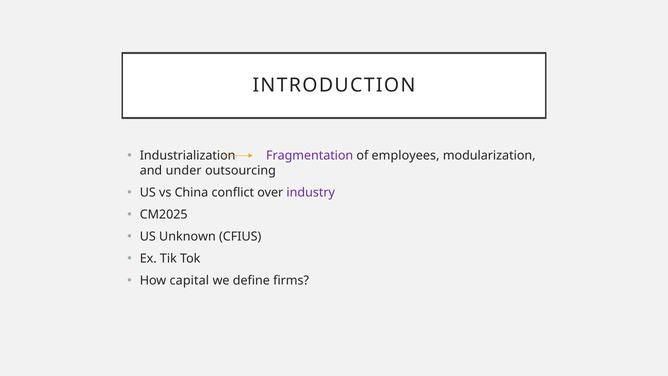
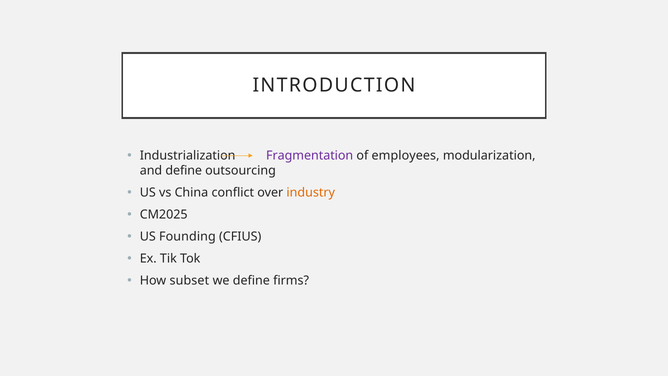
and under: under -> define
industry colour: purple -> orange
Unknown: Unknown -> Founding
capital: capital -> subset
